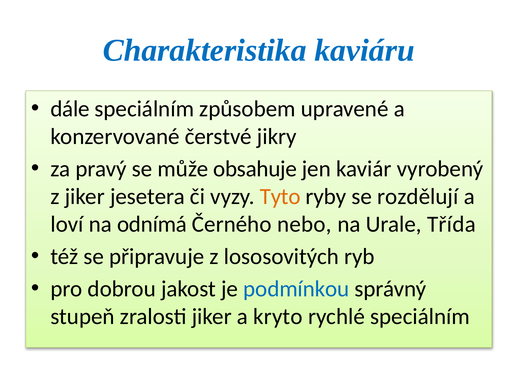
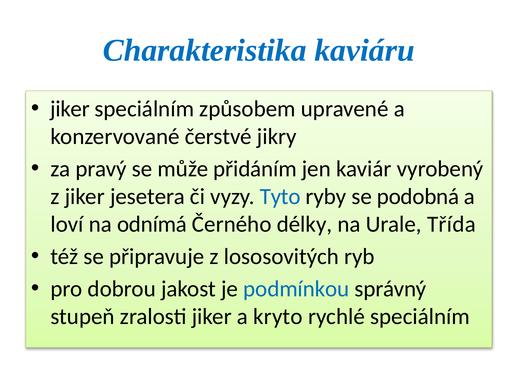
dále at (70, 109): dále -> jiker
obsahuje: obsahuje -> přidáním
Tyto colour: orange -> blue
rozdělují: rozdělují -> podobná
nebo: nebo -> délky
